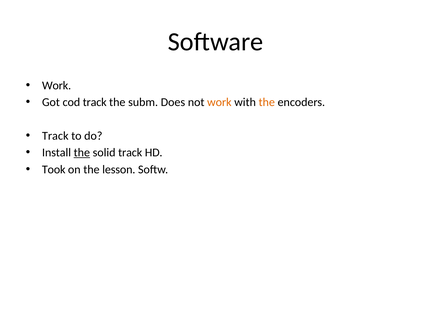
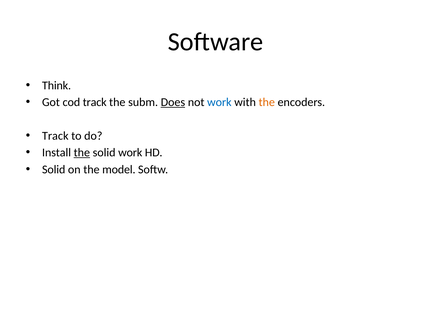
Work at (57, 86): Work -> Think
Does underline: none -> present
work at (219, 102) colour: orange -> blue
solid track: track -> work
Took at (54, 170): Took -> Solid
lesson: lesson -> model
